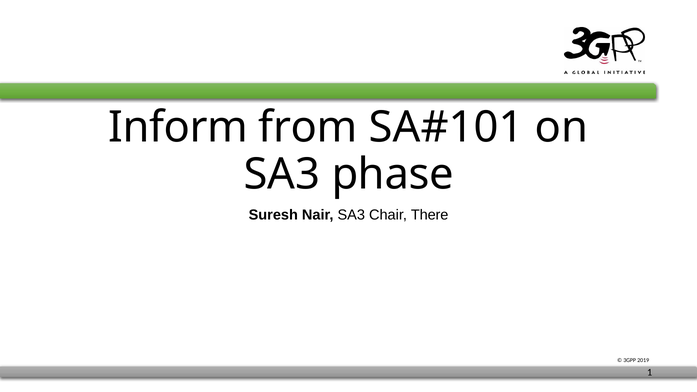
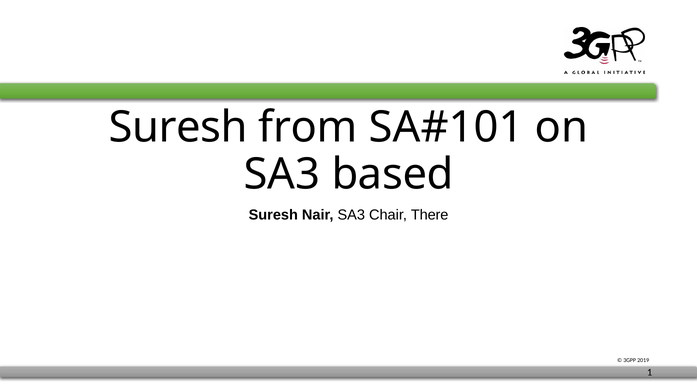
Inform at (178, 127): Inform -> Suresh
phase: phase -> based
